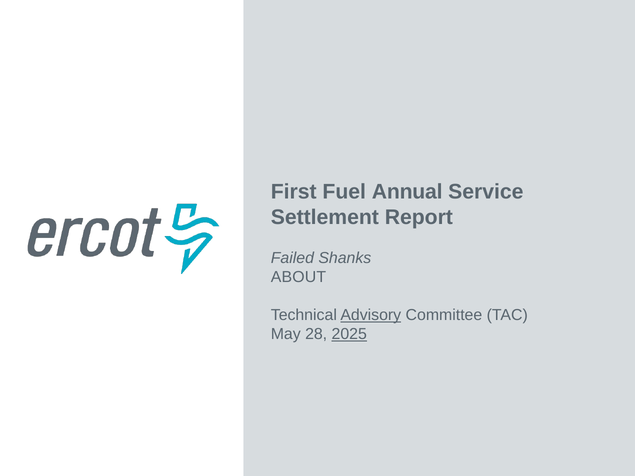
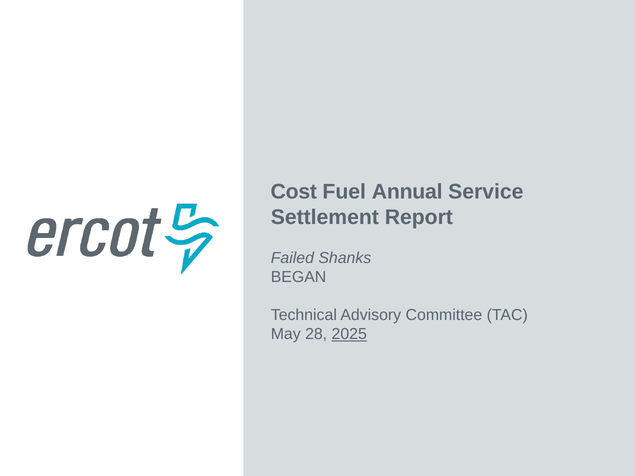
First: First -> Cost
ABOUT: ABOUT -> BEGAN
Advisory underline: present -> none
